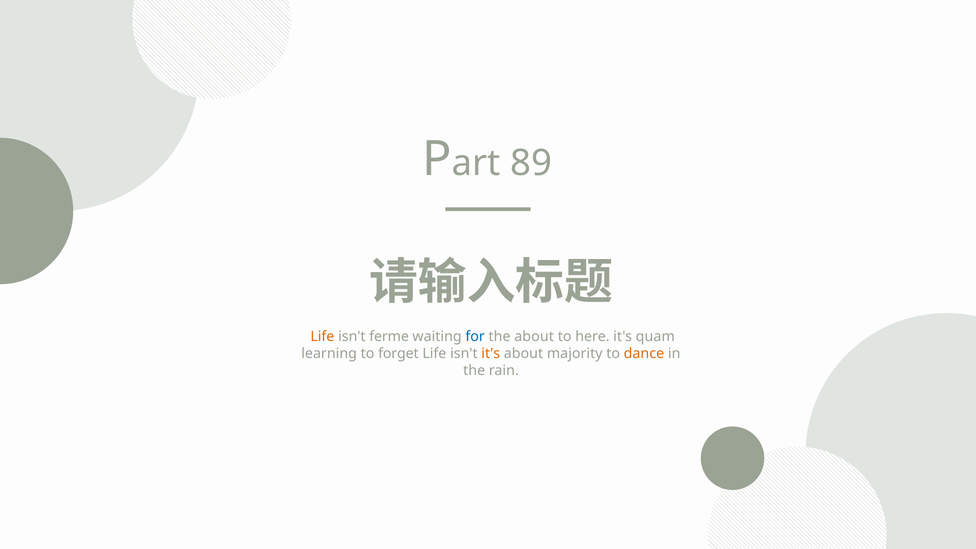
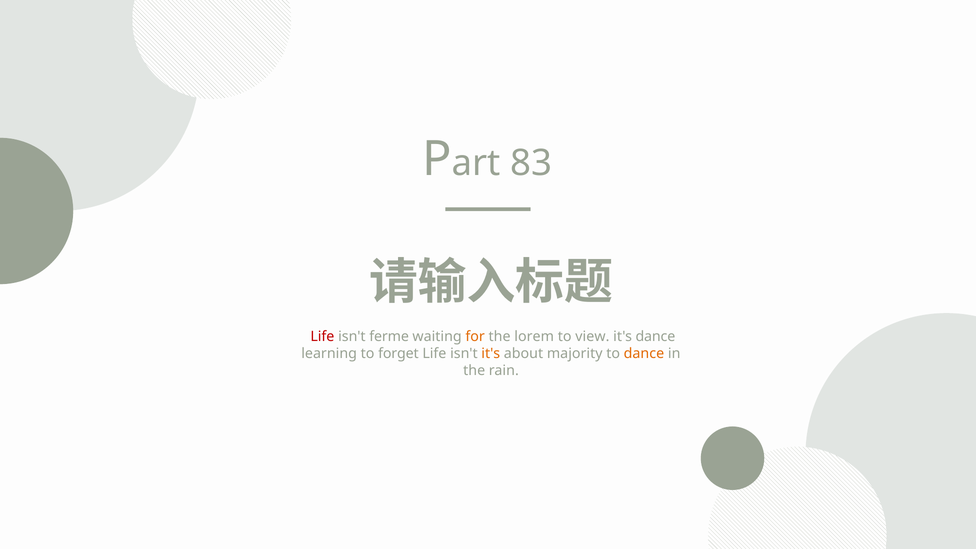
89: 89 -> 83
Life at (322, 336) colour: orange -> red
for colour: blue -> orange
the about: about -> lorem
here: here -> view
it's quam: quam -> dance
